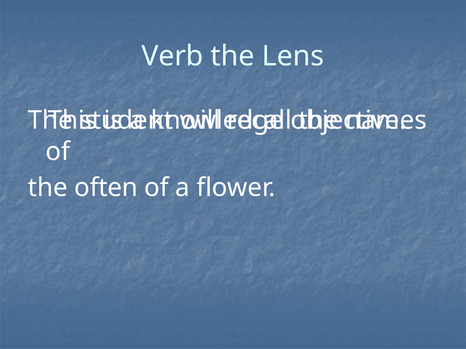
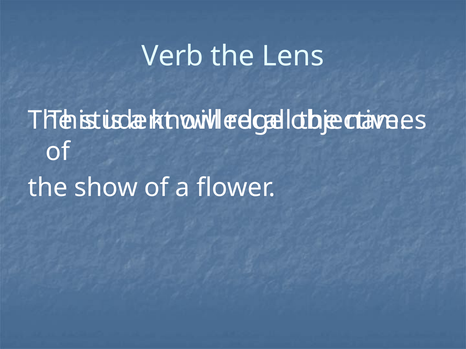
often: often -> show
